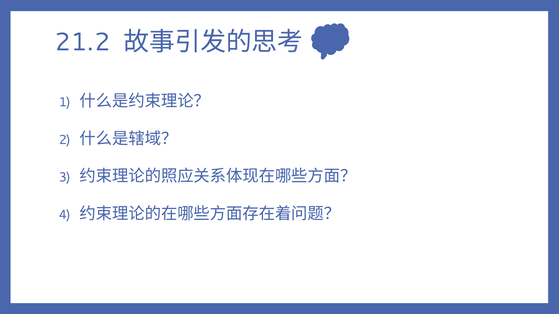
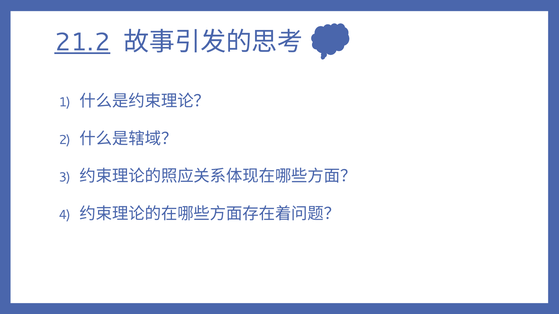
21.2 underline: none -> present
